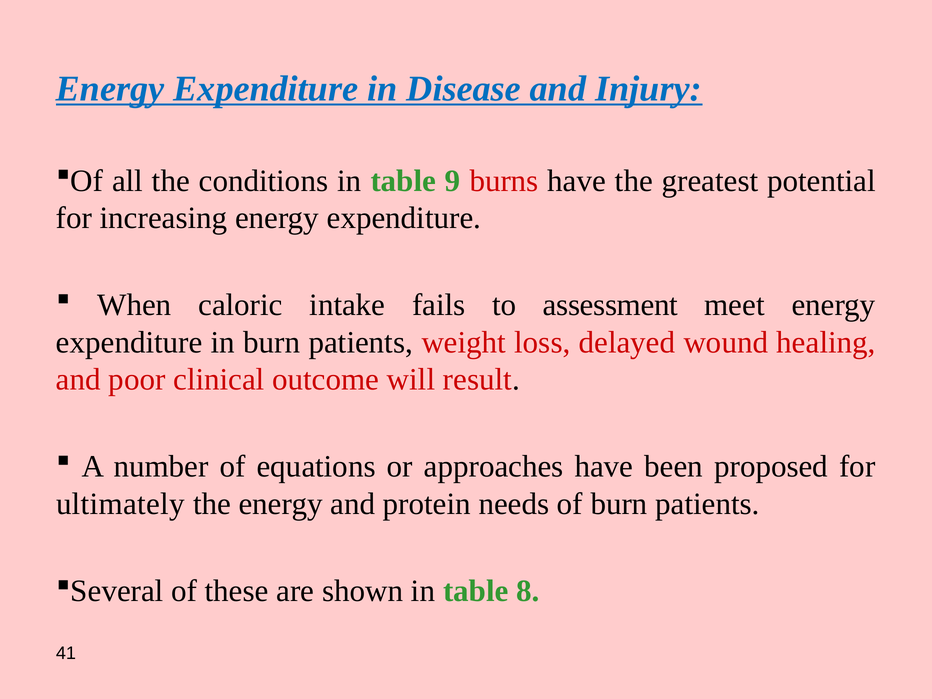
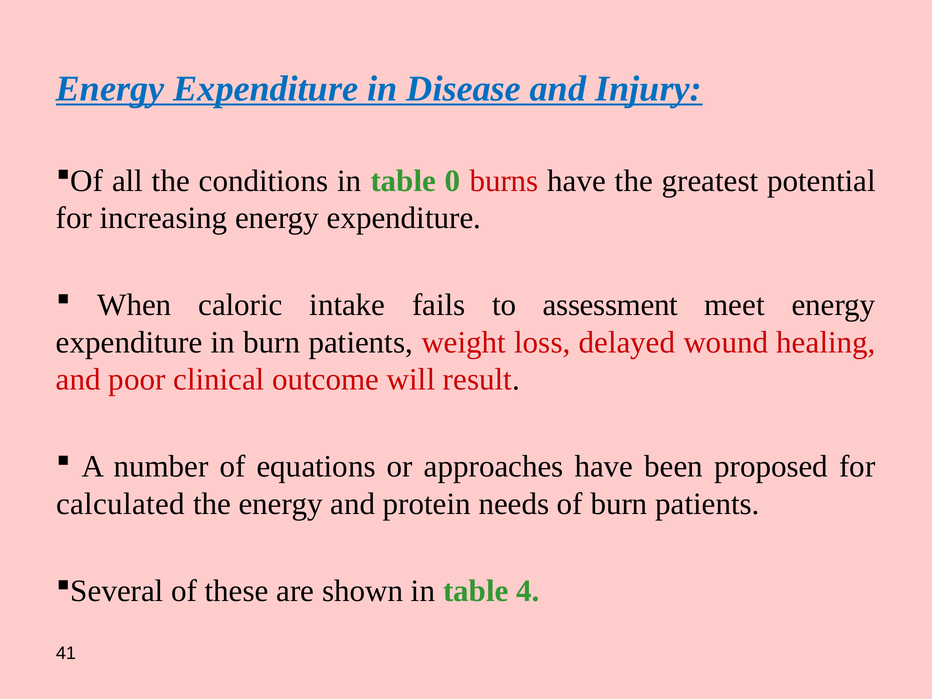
9: 9 -> 0
ultimately: ultimately -> calculated
8: 8 -> 4
